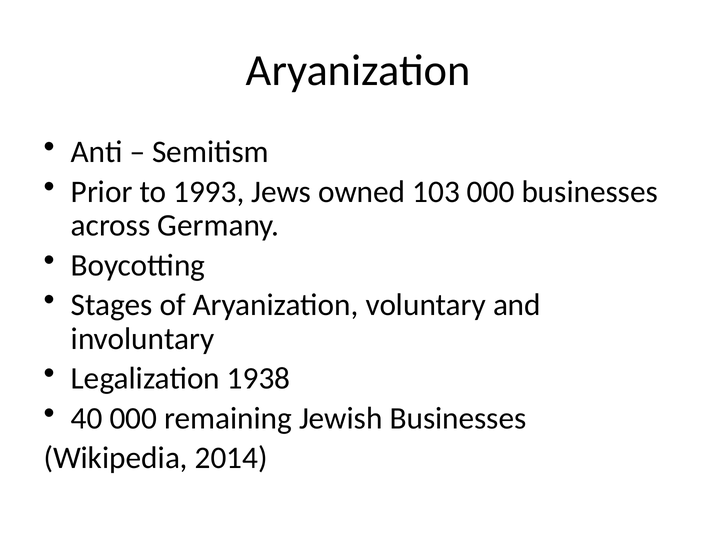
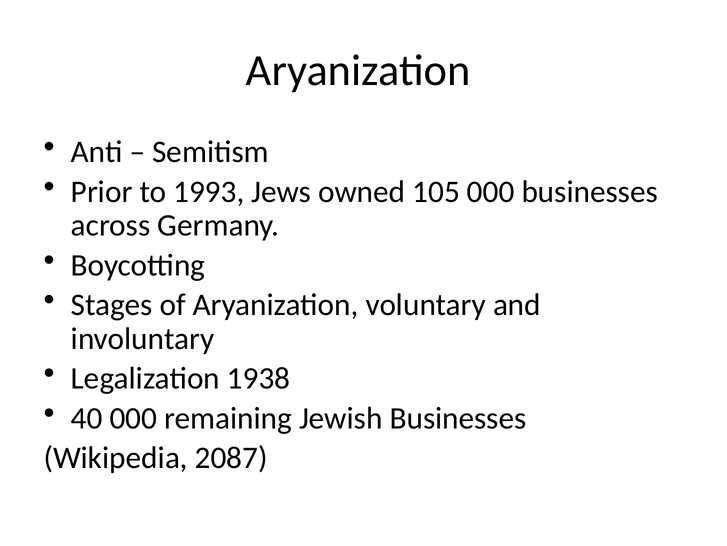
103: 103 -> 105
2014: 2014 -> 2087
